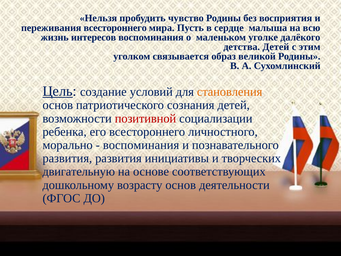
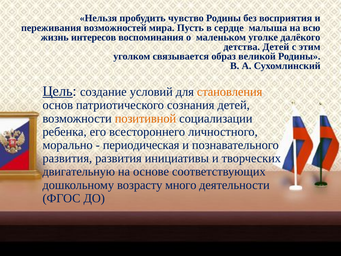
переживания всестороннего: всестороннего -> возможностей
позитивной colour: red -> orange
воспоминания at (141, 145): воспоминания -> периодическая
возрасту основ: основ -> много
